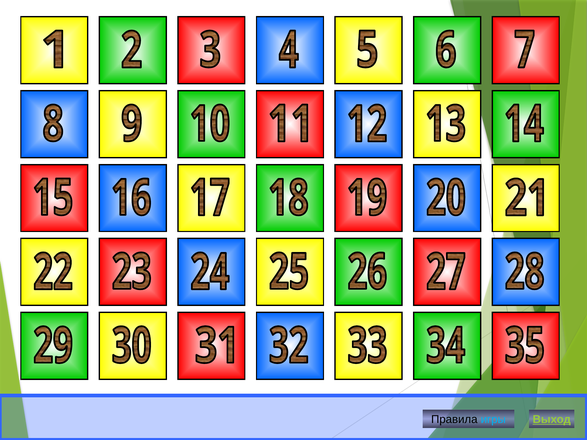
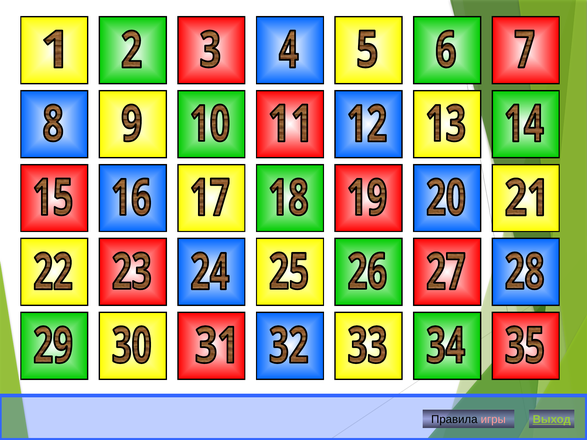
игры colour: light blue -> pink
